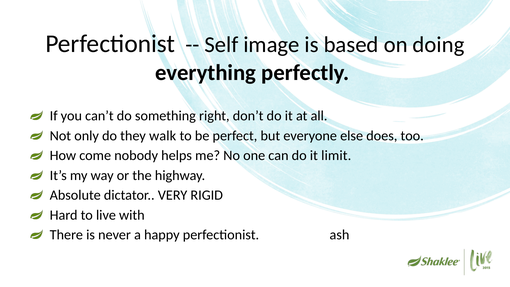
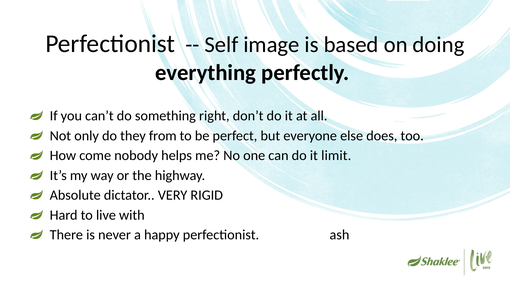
walk: walk -> from
